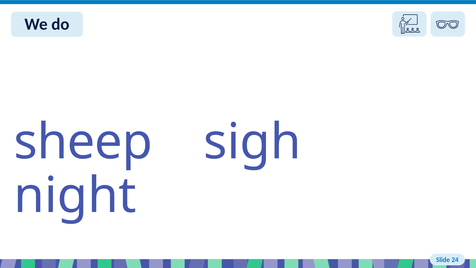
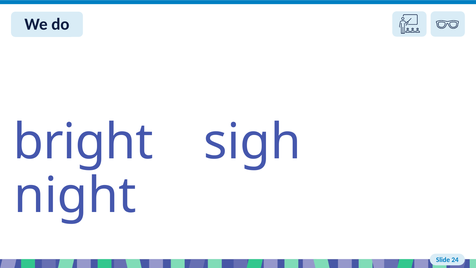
sheep: sheep -> bright
